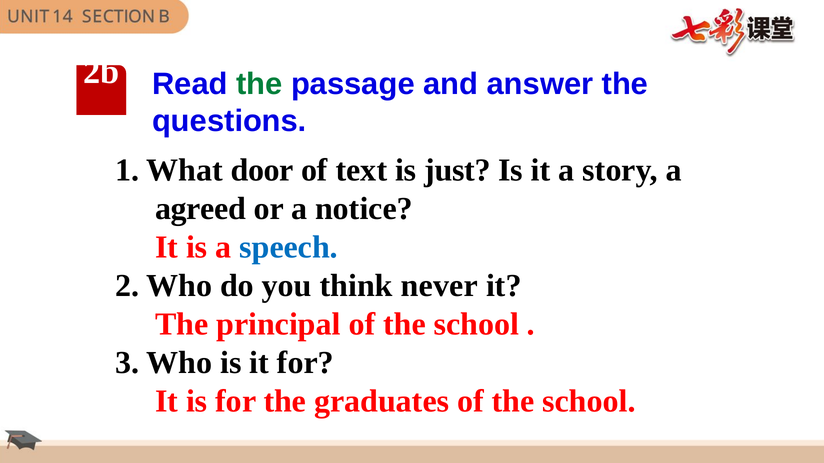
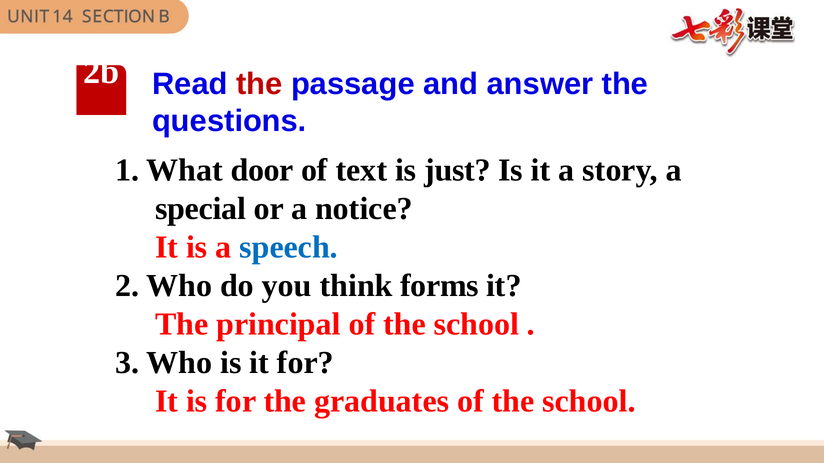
the at (259, 84) colour: green -> red
agreed: agreed -> special
never: never -> forms
